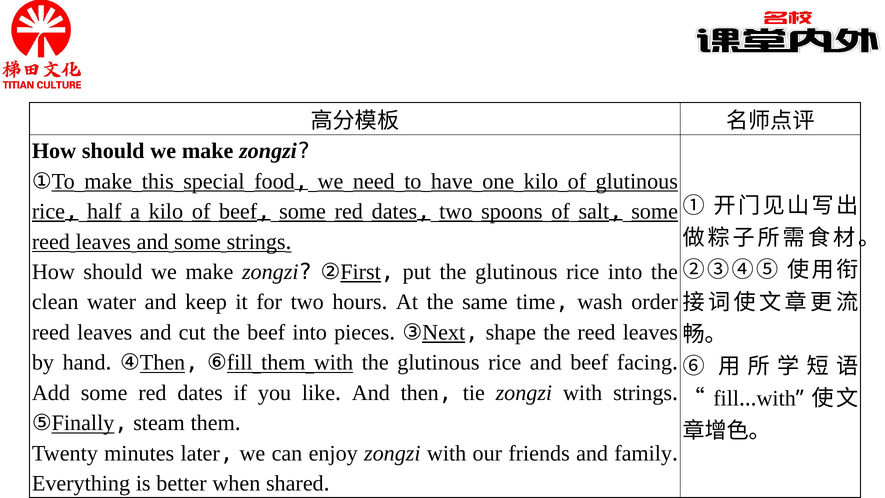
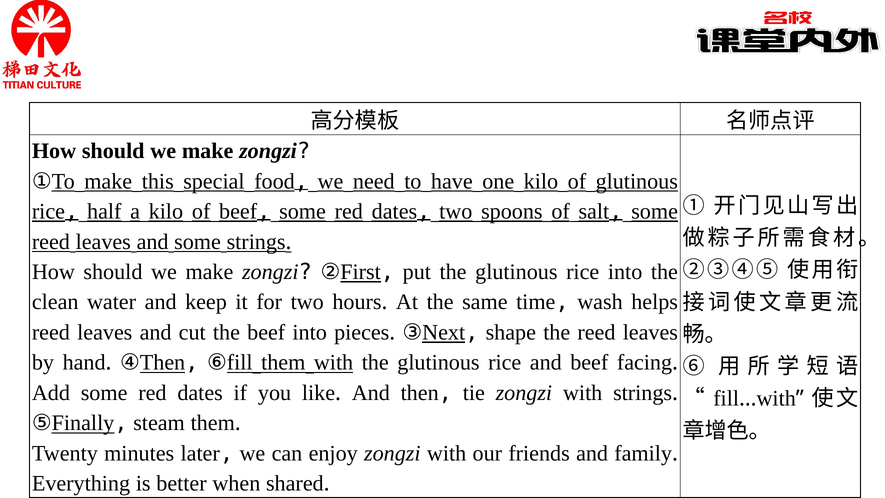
order: order -> helps
